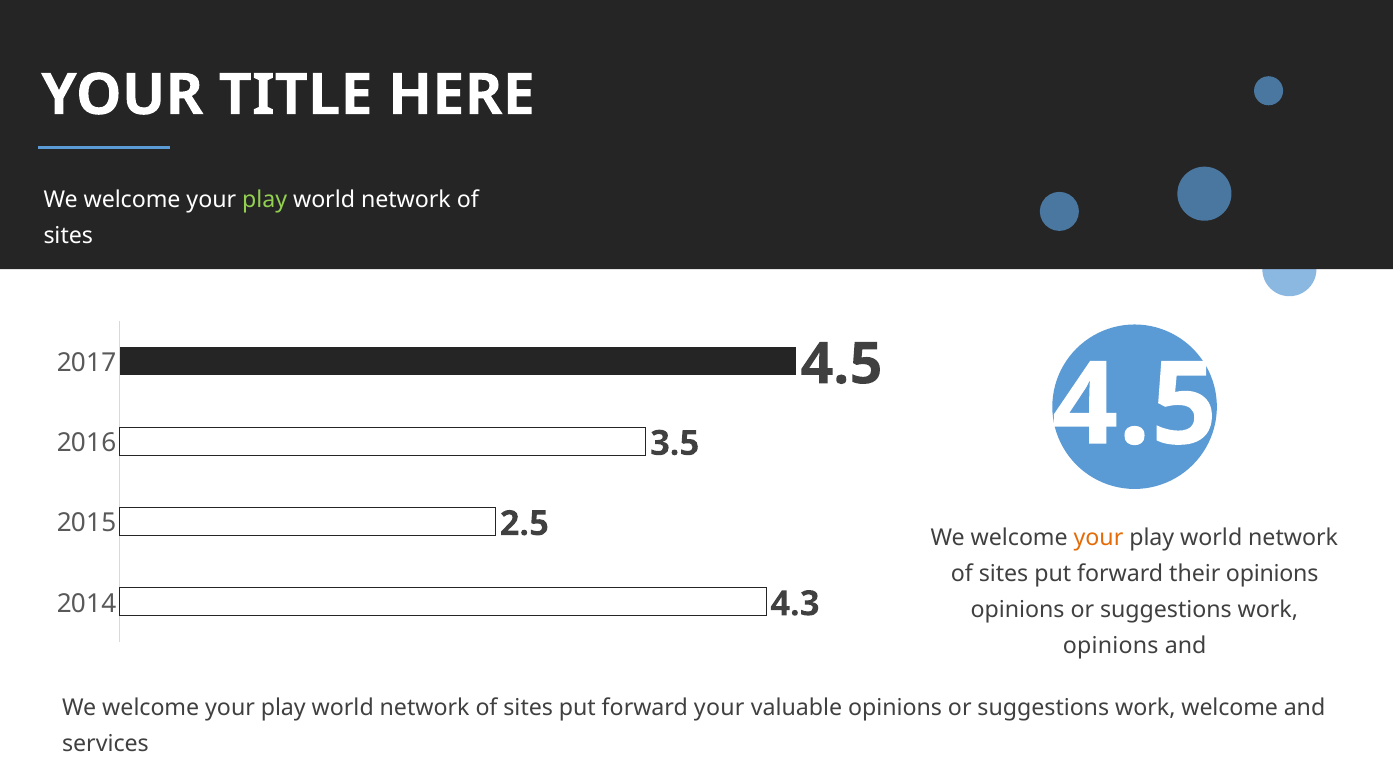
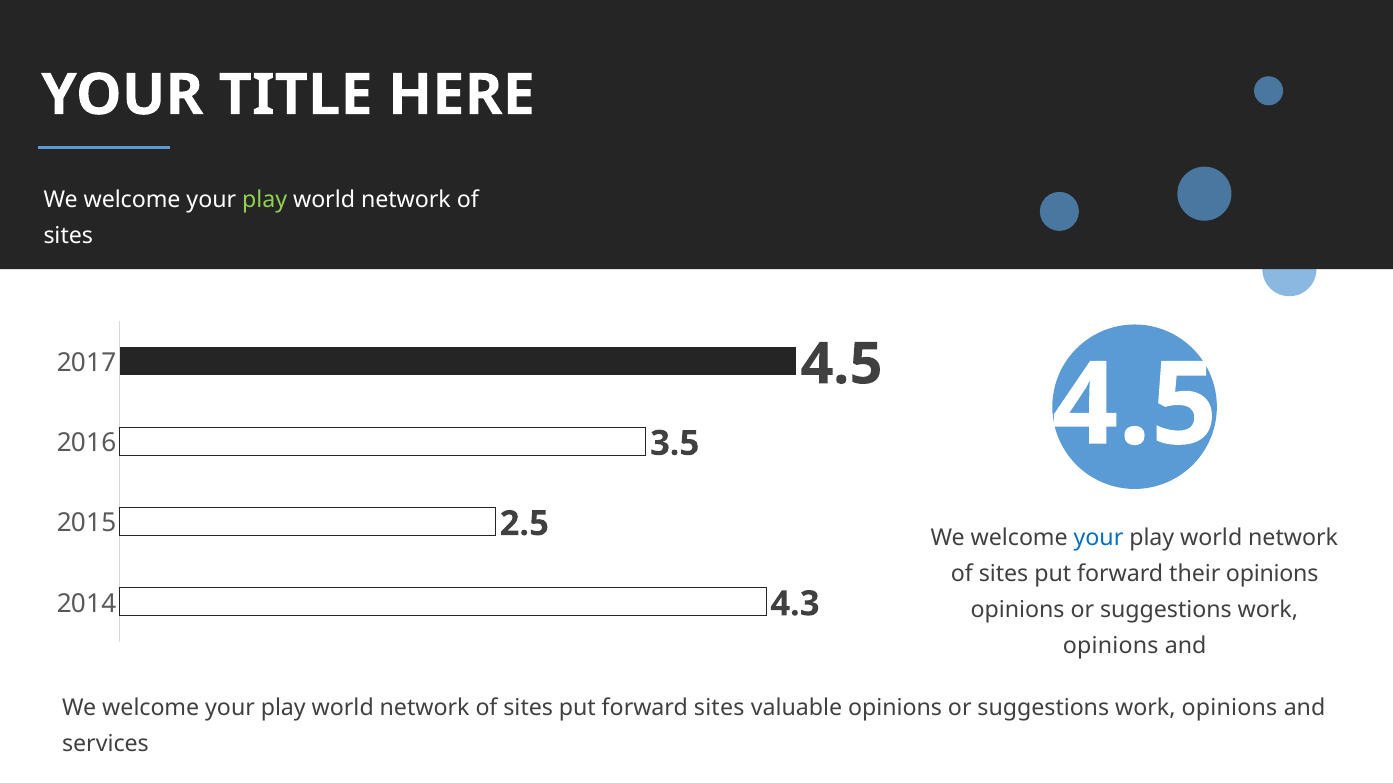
your at (1099, 538) colour: orange -> blue
forward your: your -> sites
welcome at (1230, 708): welcome -> opinions
